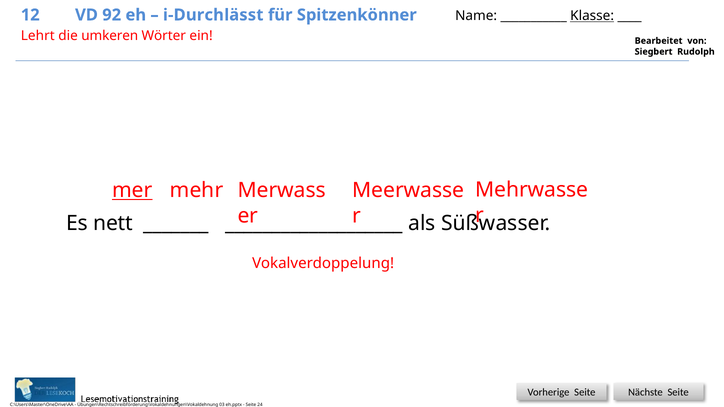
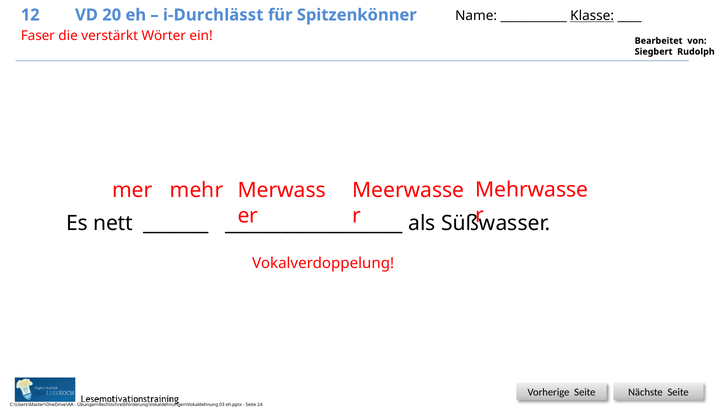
92: 92 -> 20
Lehrt: Lehrt -> Faser
umkeren: umkeren -> verstärkt
mer underline: present -> none
